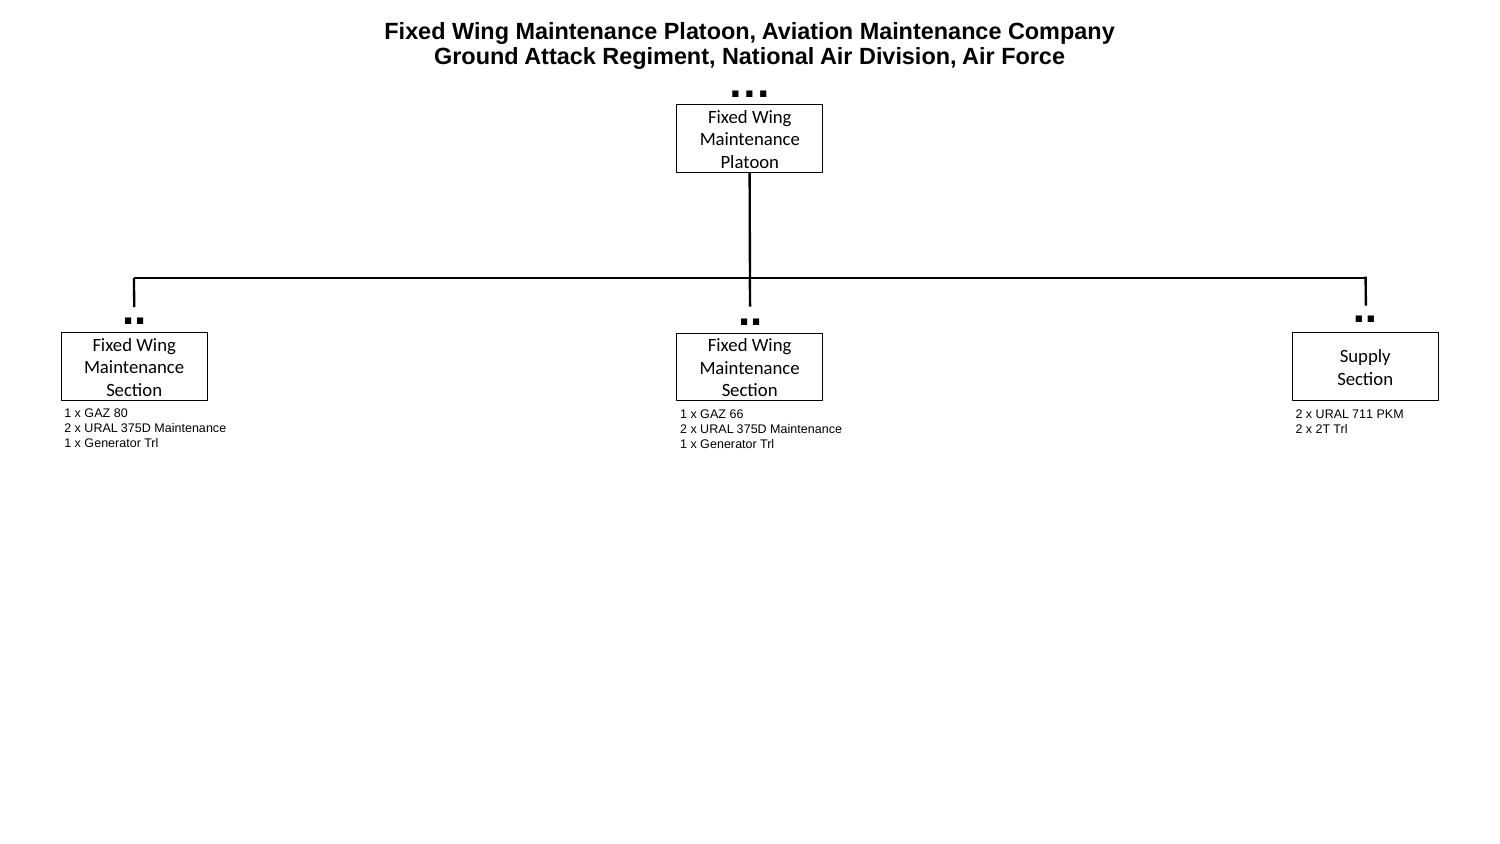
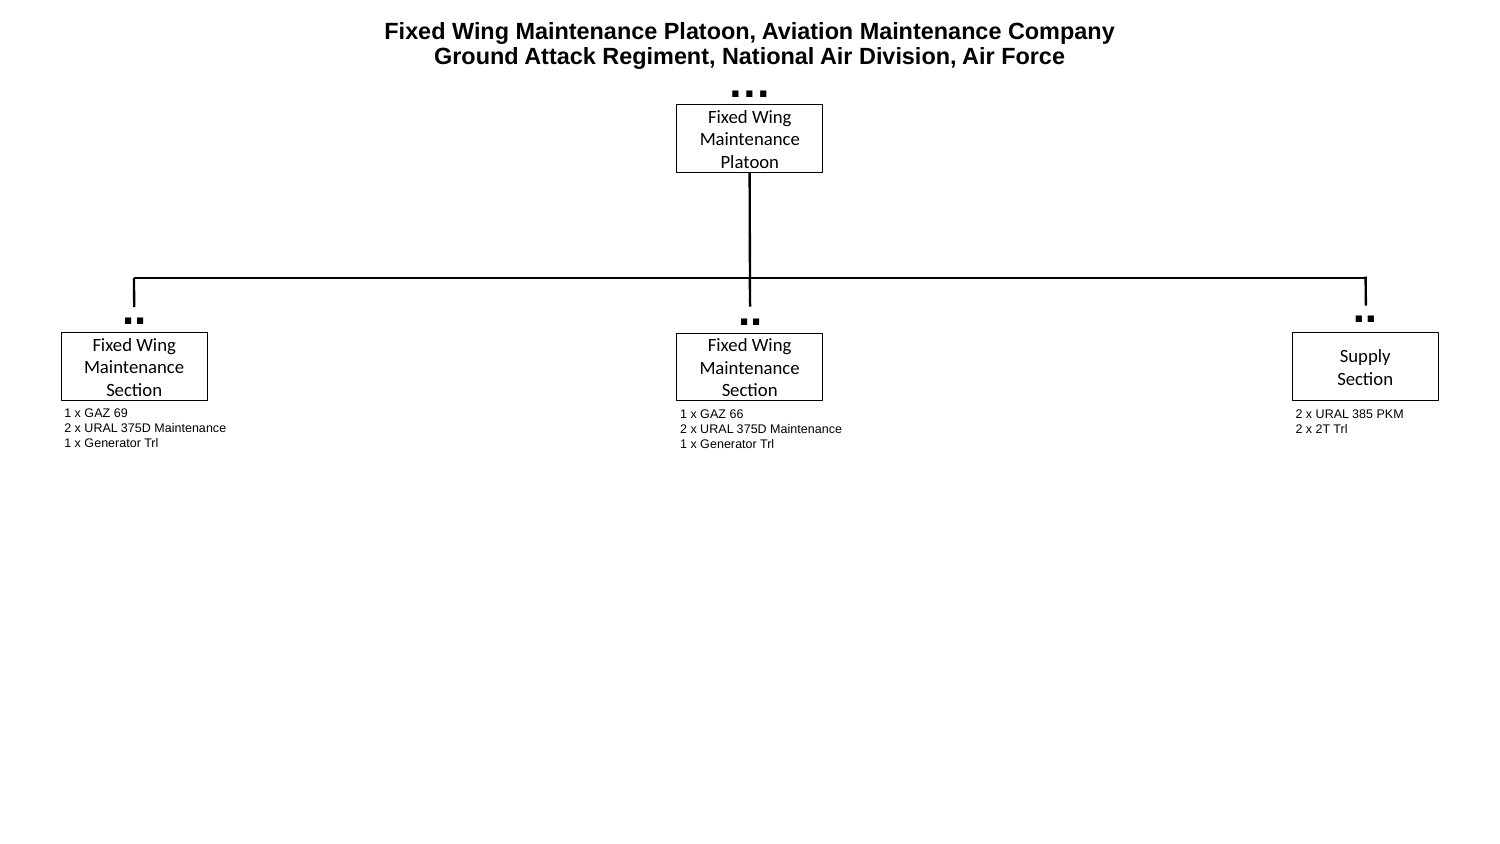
80: 80 -> 69
711: 711 -> 385
